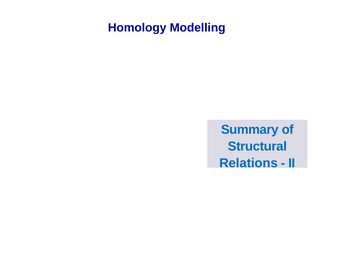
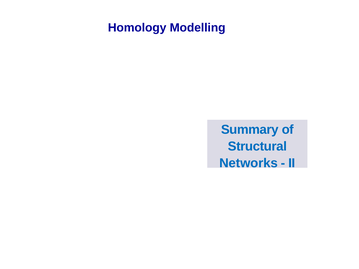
Relations: Relations -> Networks
